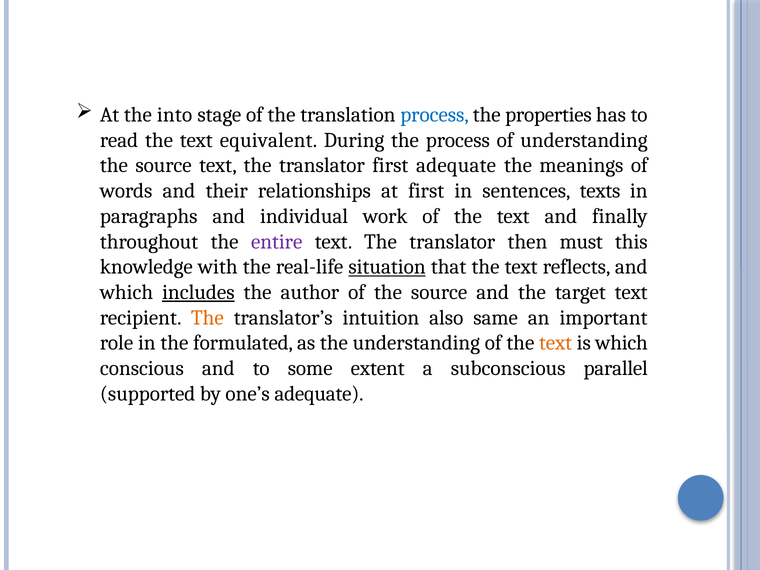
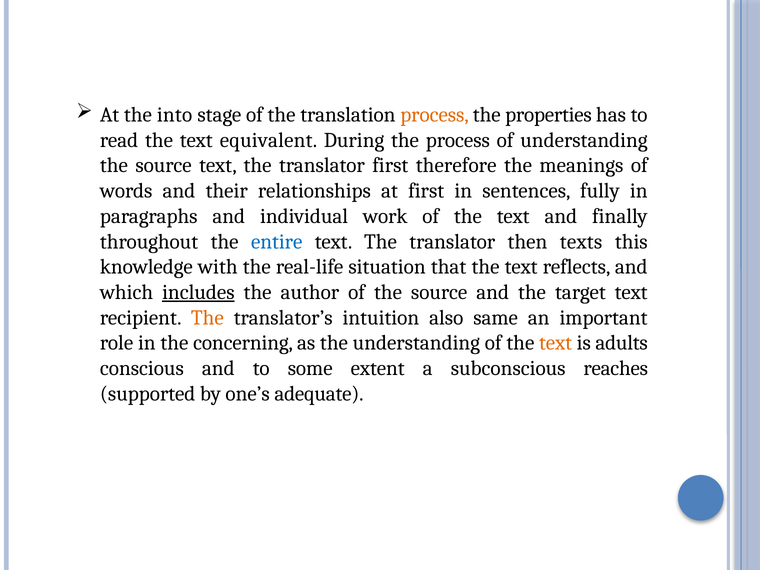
process at (434, 115) colour: blue -> orange
first adequate: adequate -> therefore
texts: texts -> fully
entire colour: purple -> blue
must: must -> texts
situation underline: present -> none
formulated: formulated -> concerning
is which: which -> adults
parallel: parallel -> reaches
